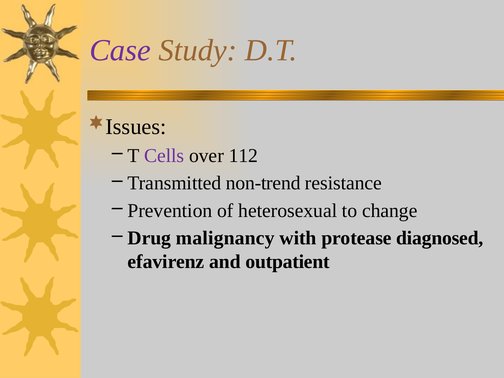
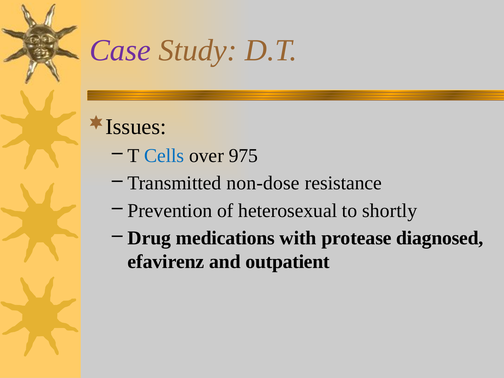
Cells colour: purple -> blue
112: 112 -> 975
non-trend: non-trend -> non-dose
change: change -> shortly
malignancy: malignancy -> medications
